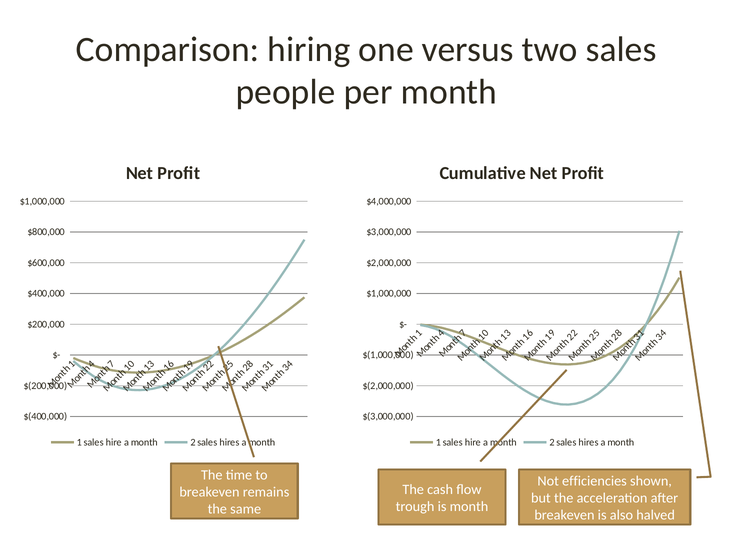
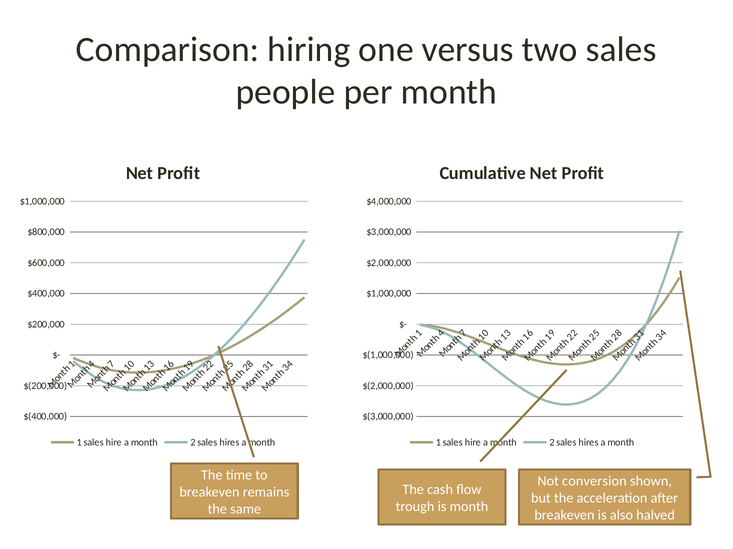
efficiencies: efficiencies -> conversion
